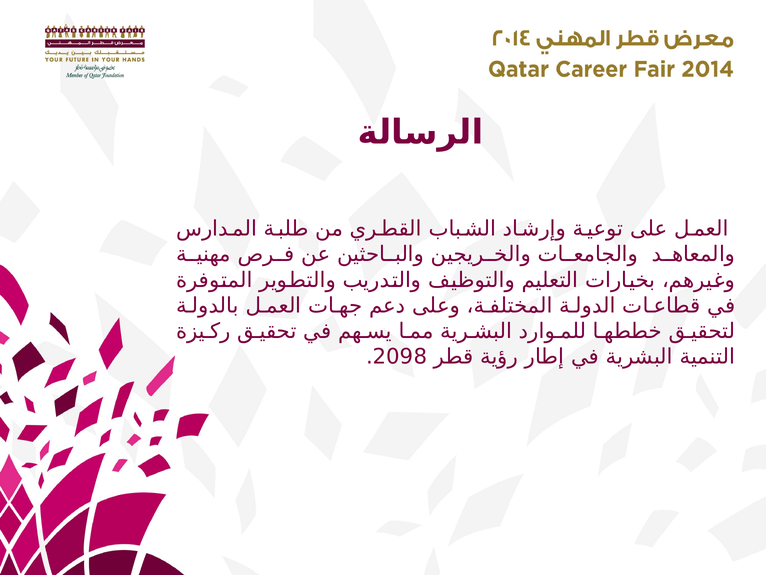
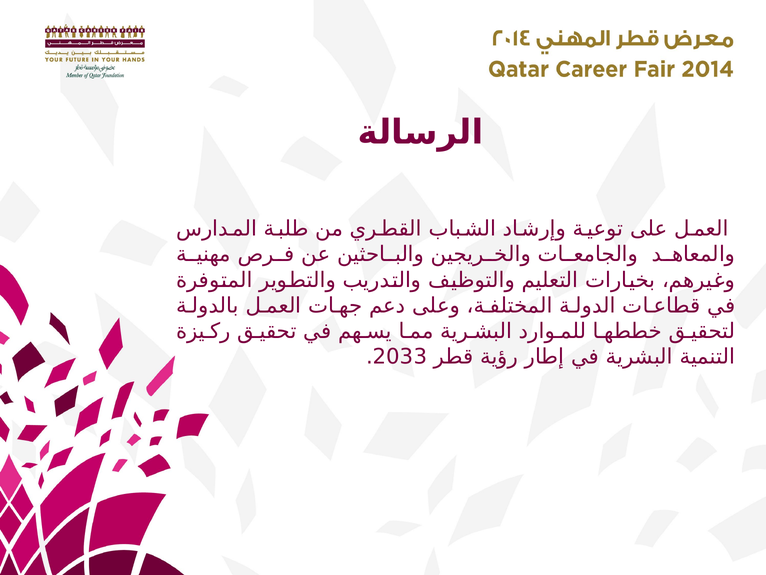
2098: 2098 -> 2033
